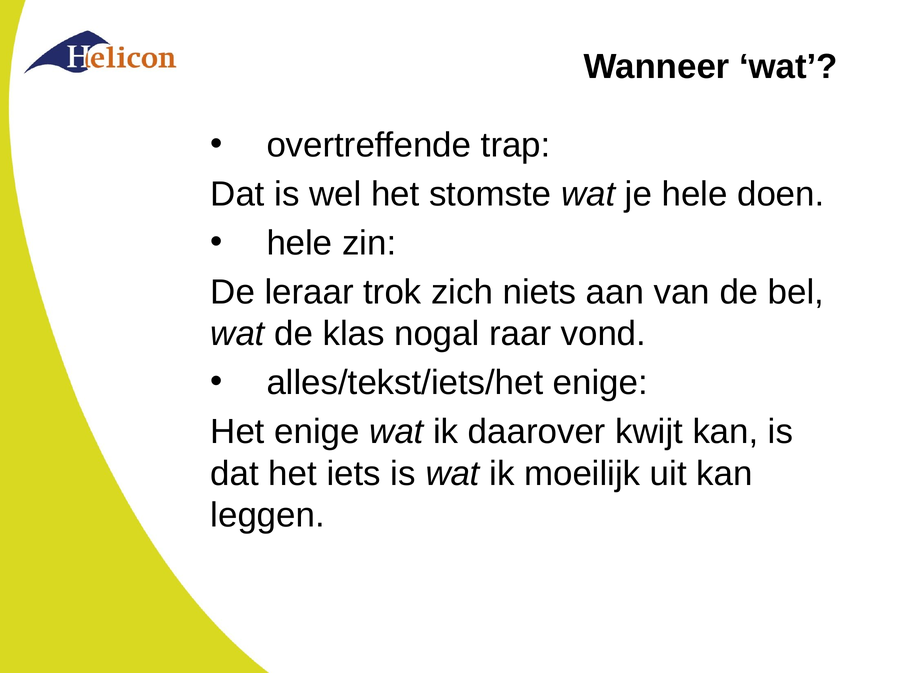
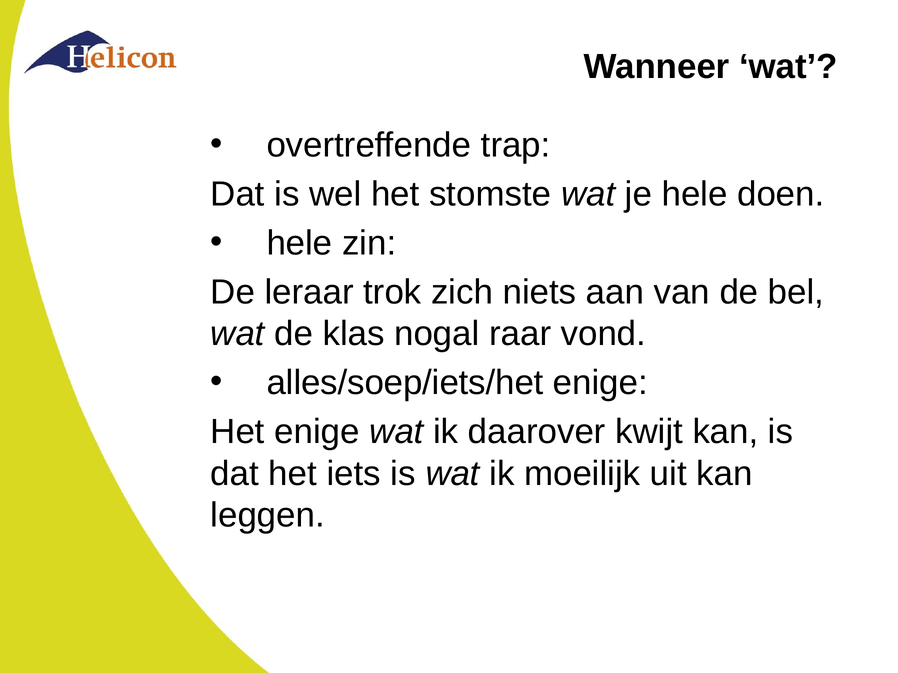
alles/tekst/iets/het: alles/tekst/iets/het -> alles/soep/iets/het
